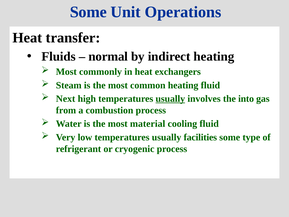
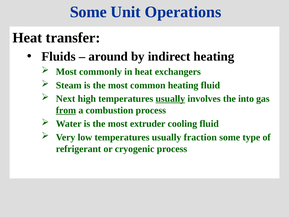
normal: normal -> around
from underline: none -> present
material: material -> extruder
facilities: facilities -> fraction
